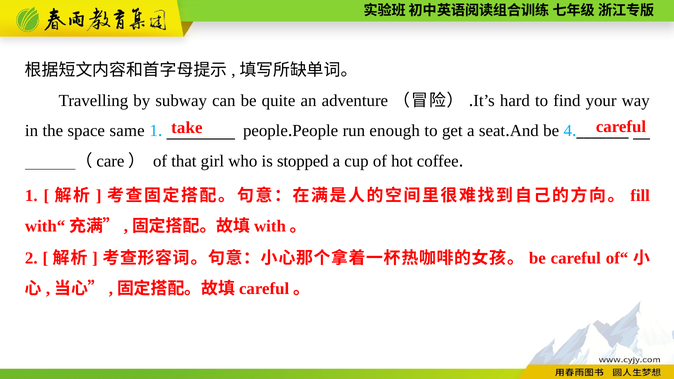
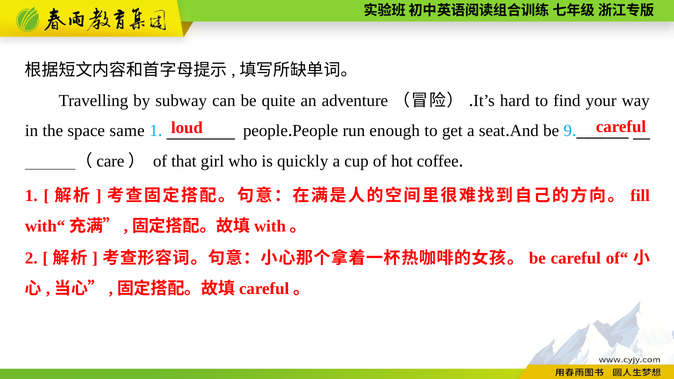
take: take -> loud
4: 4 -> 9
stopped: stopped -> quickly
